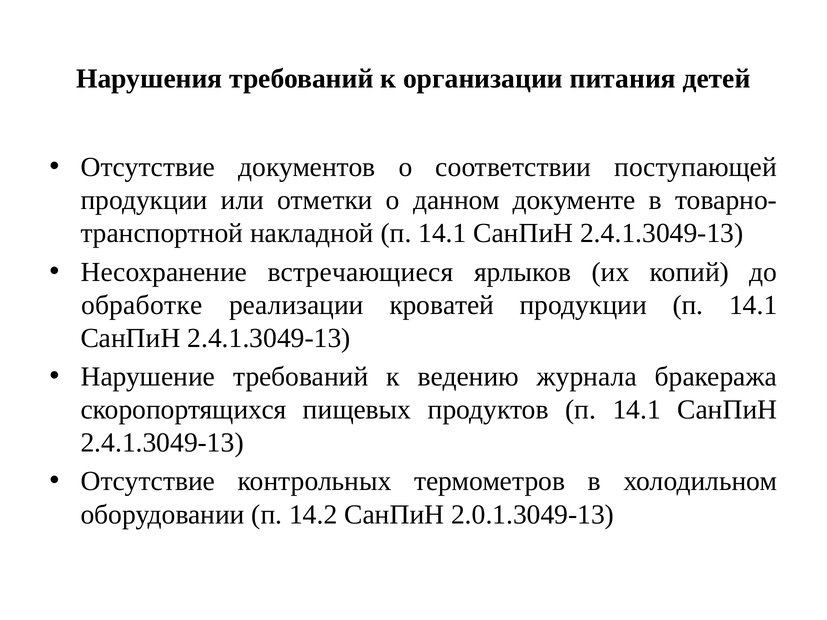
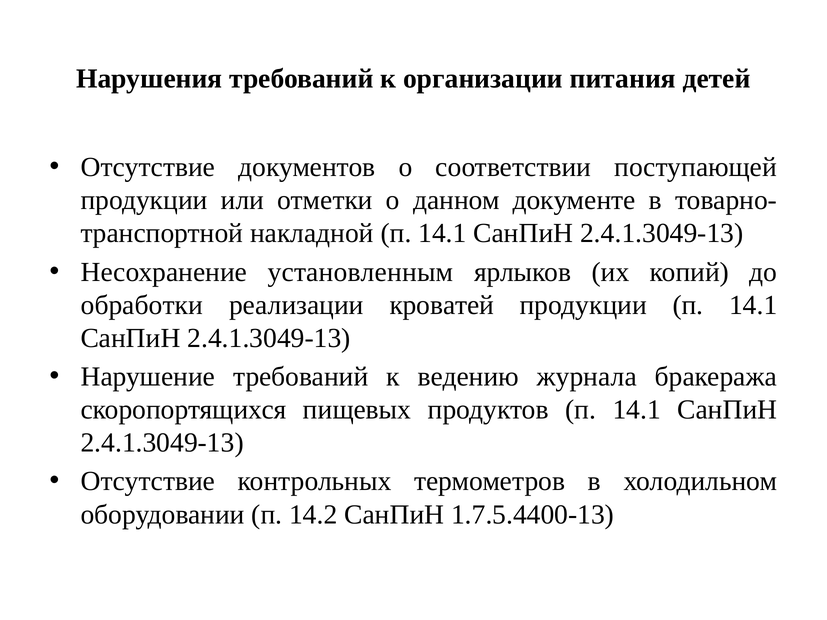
встречающиеся: встречающиеся -> установленным
обработке: обработке -> обработки
2.0.1.3049-13: 2.0.1.3049-13 -> 1.7.5.4400-13
